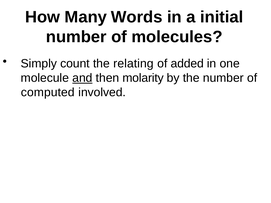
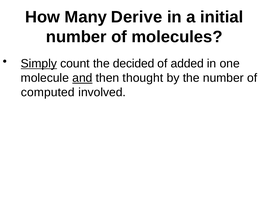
Words: Words -> Derive
Simply underline: none -> present
relating: relating -> decided
molarity: molarity -> thought
